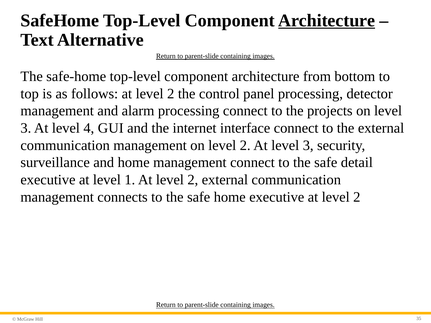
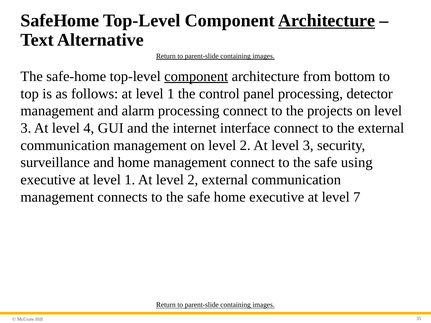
component at (196, 76) underline: none -> present
follows at level 2: 2 -> 1
detail: detail -> using
executive at level 2: 2 -> 7
